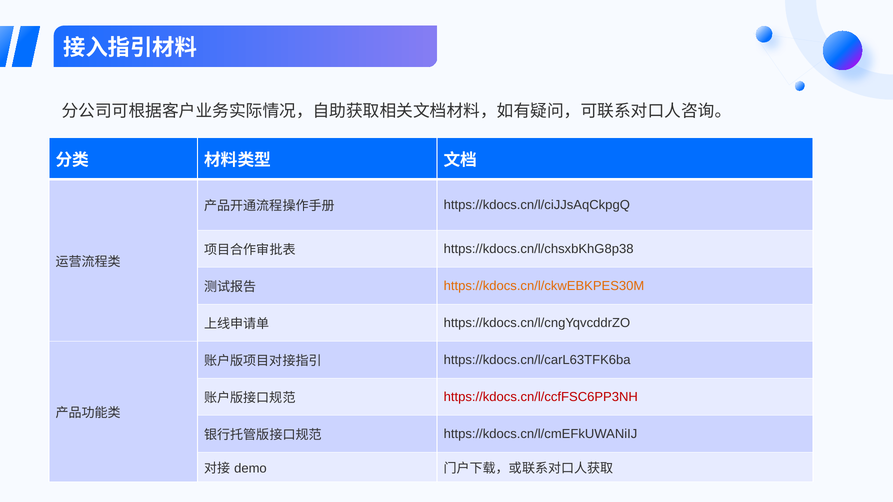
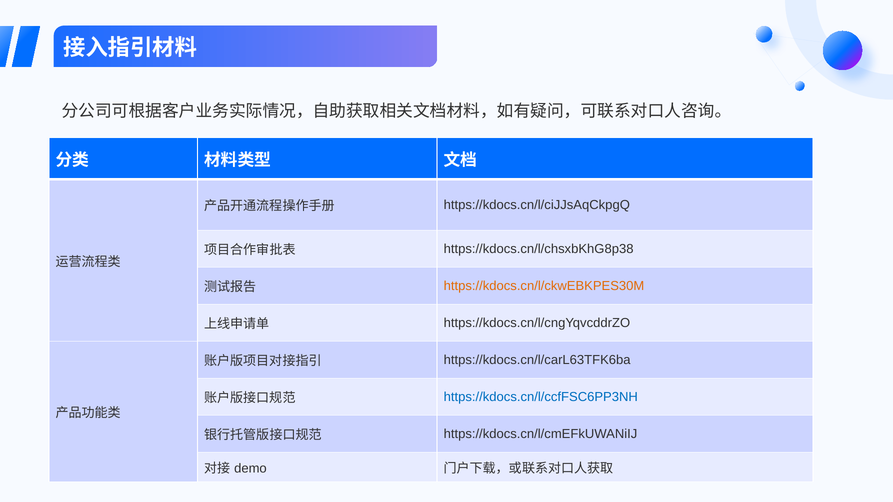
https://kdocs.cn/l/ccfFSC6PP3NH colour: red -> blue
